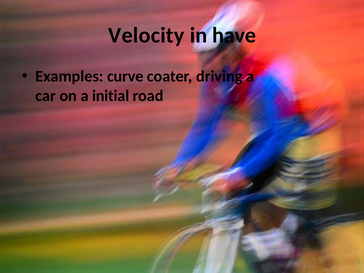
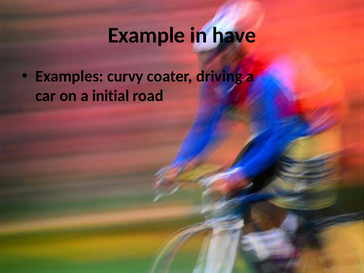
Velocity: Velocity -> Example
curve: curve -> curvy
